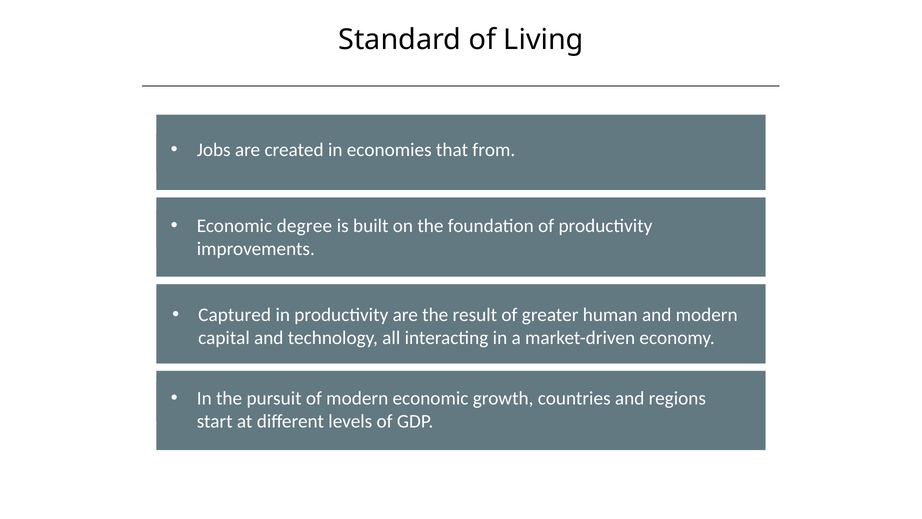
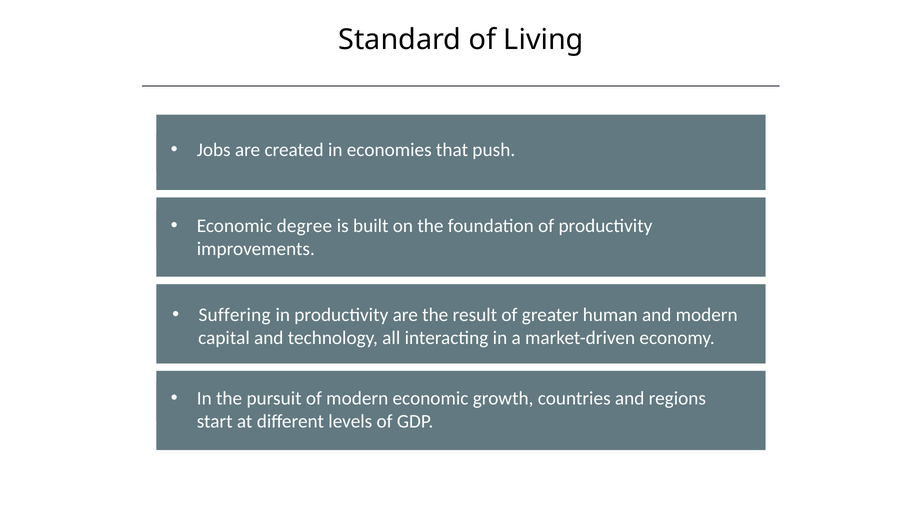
from: from -> push
Captured: Captured -> Suffering
